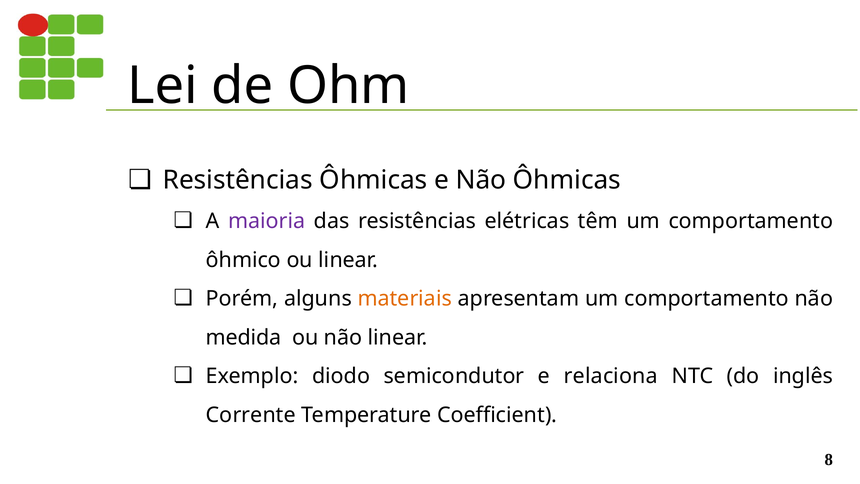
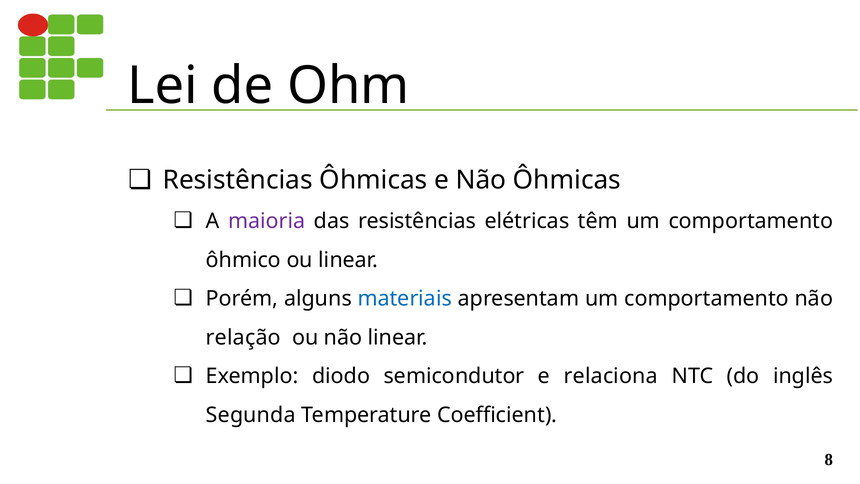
materiais colour: orange -> blue
medida: medida -> relação
Corrente: Corrente -> Segunda
